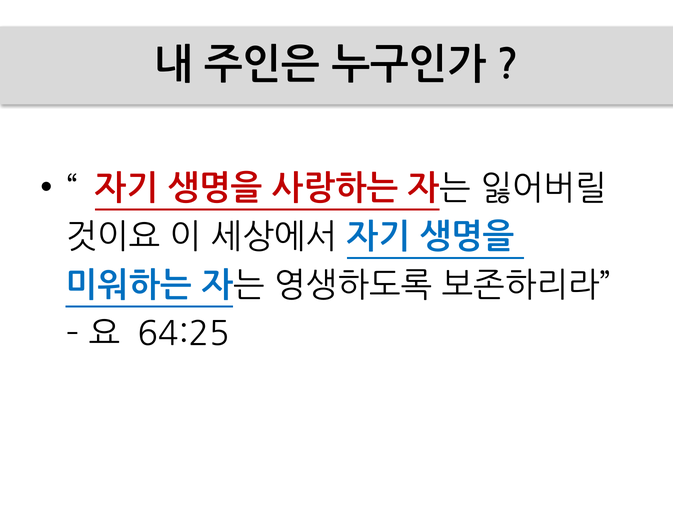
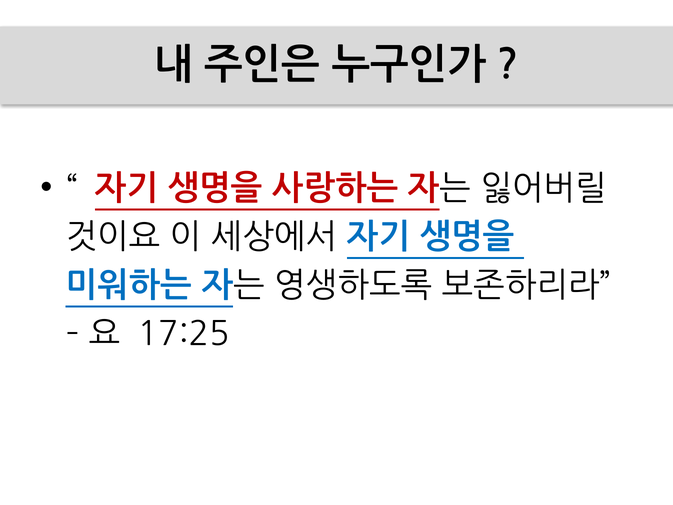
64:25: 64:25 -> 17:25
